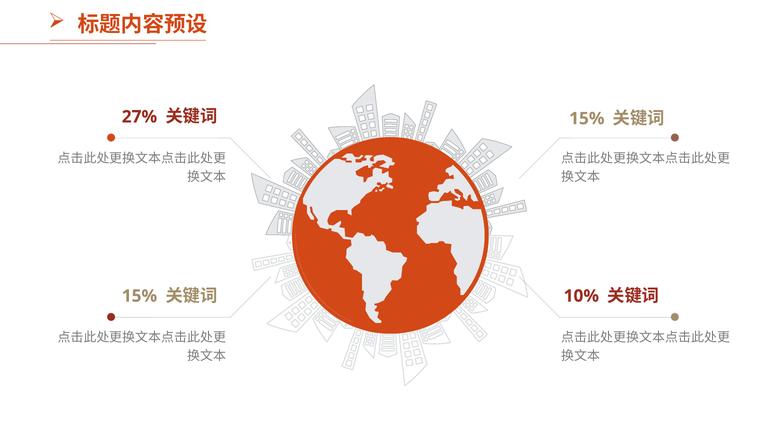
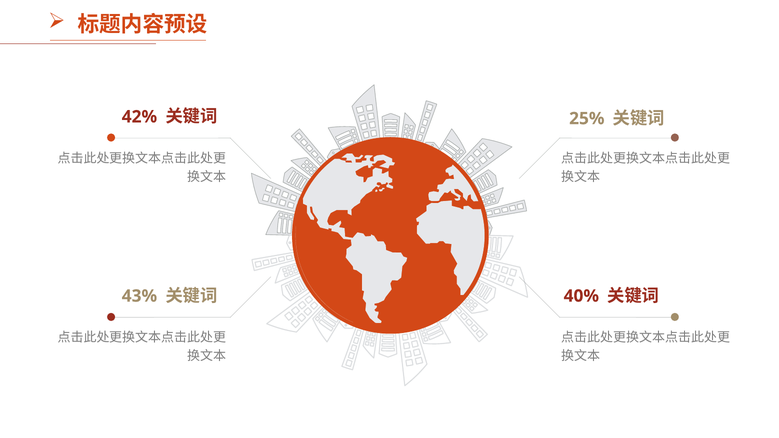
27%: 27% -> 42%
15% at (587, 119): 15% -> 25%
15% at (139, 296): 15% -> 43%
10%: 10% -> 40%
